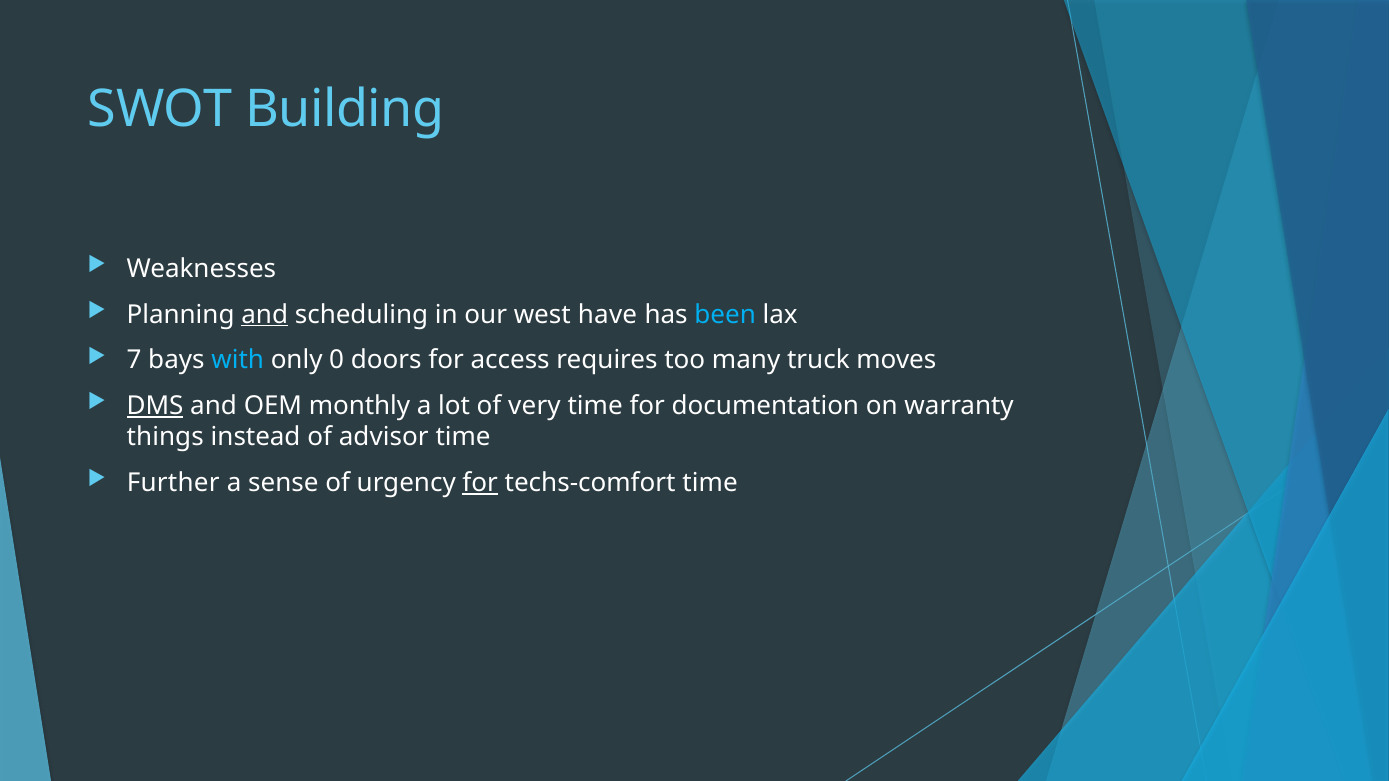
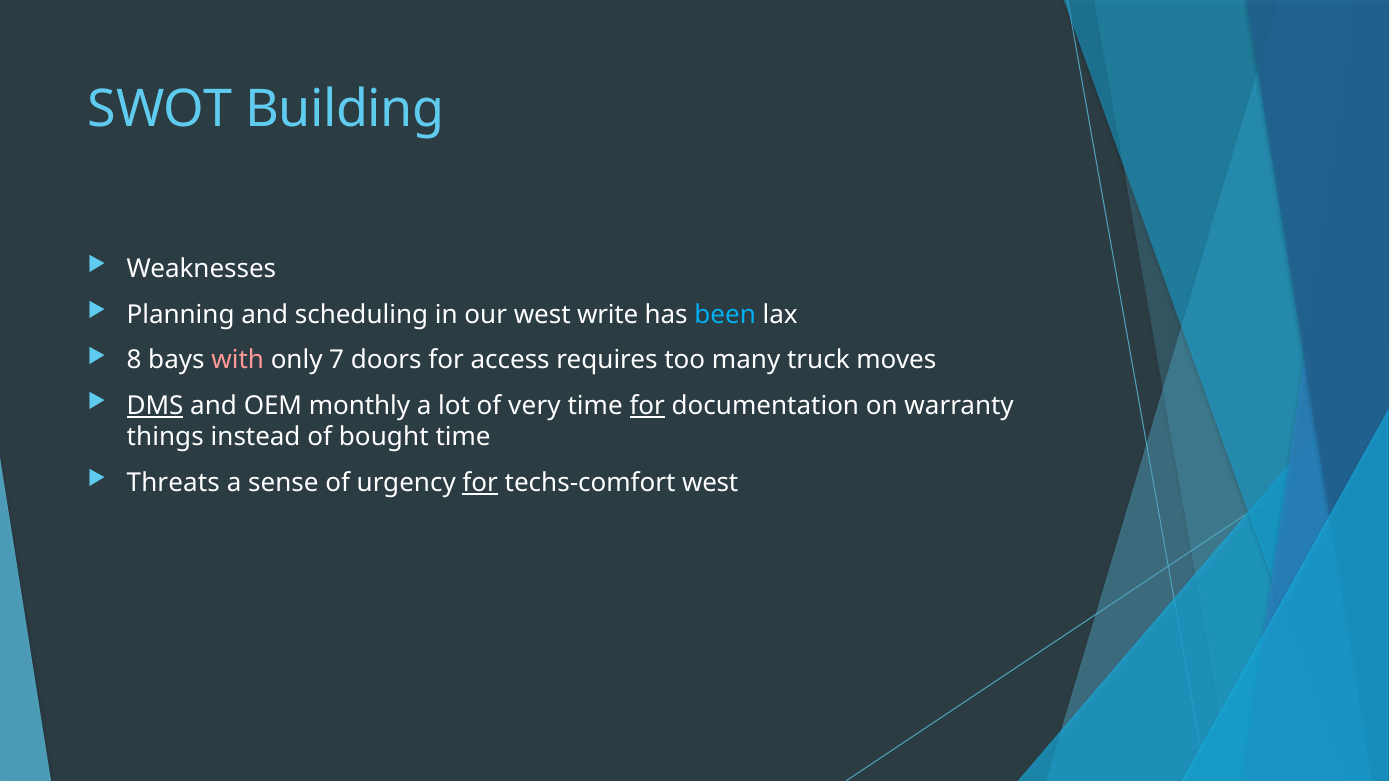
and at (265, 315) underline: present -> none
have: have -> write
7: 7 -> 8
with colour: light blue -> pink
0: 0 -> 7
for at (647, 406) underline: none -> present
advisor: advisor -> bought
Further: Further -> Threats
techs-comfort time: time -> west
